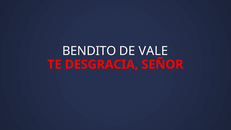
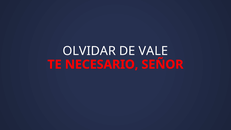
BENDITO: BENDITO -> OLVIDAR
DESGRACIA: DESGRACIA -> NECESARIO
